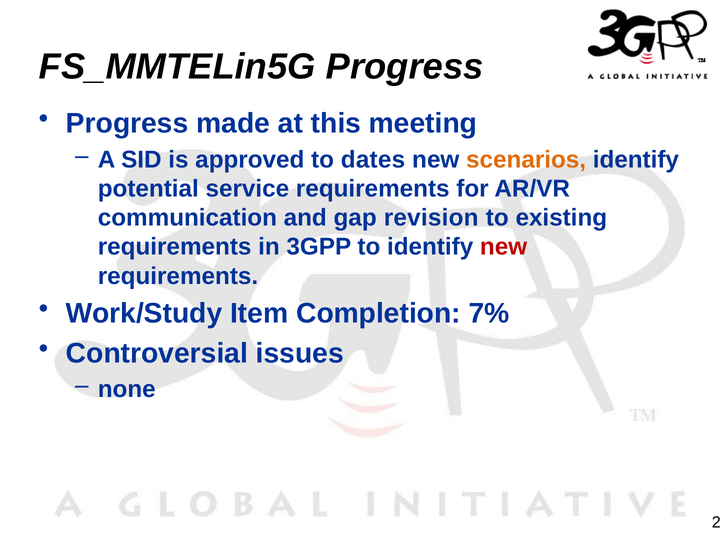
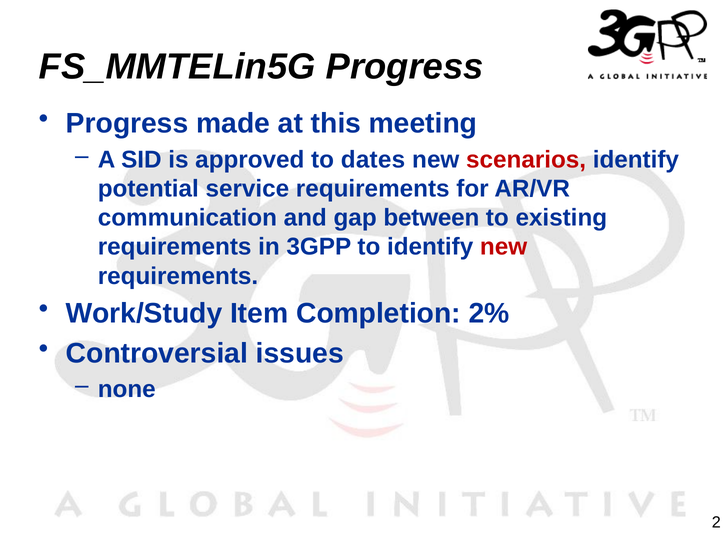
scenarios colour: orange -> red
revision: revision -> between
7%: 7% -> 2%
